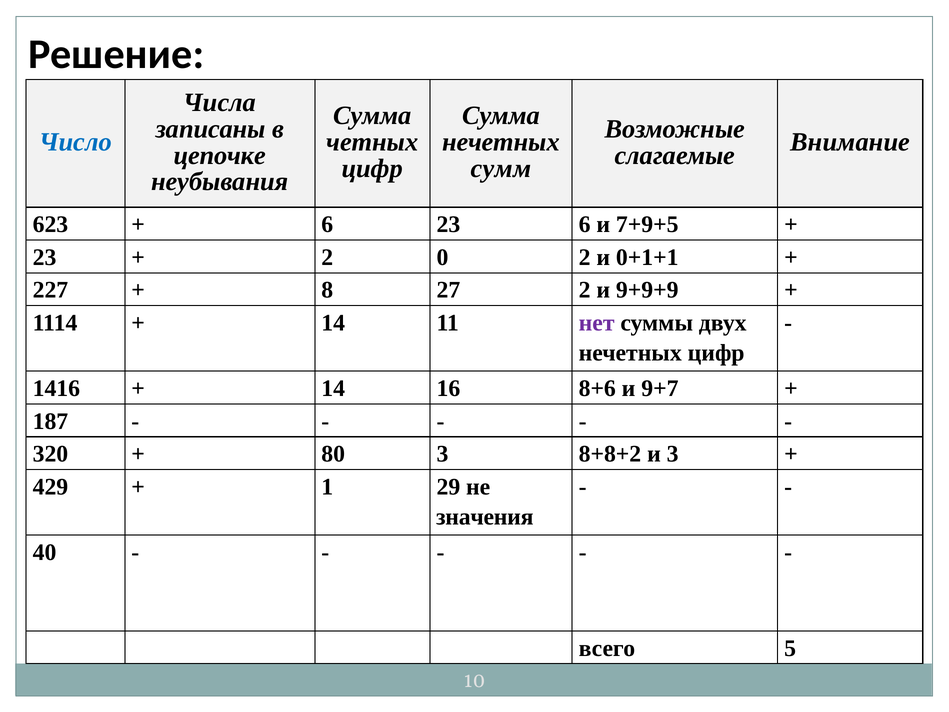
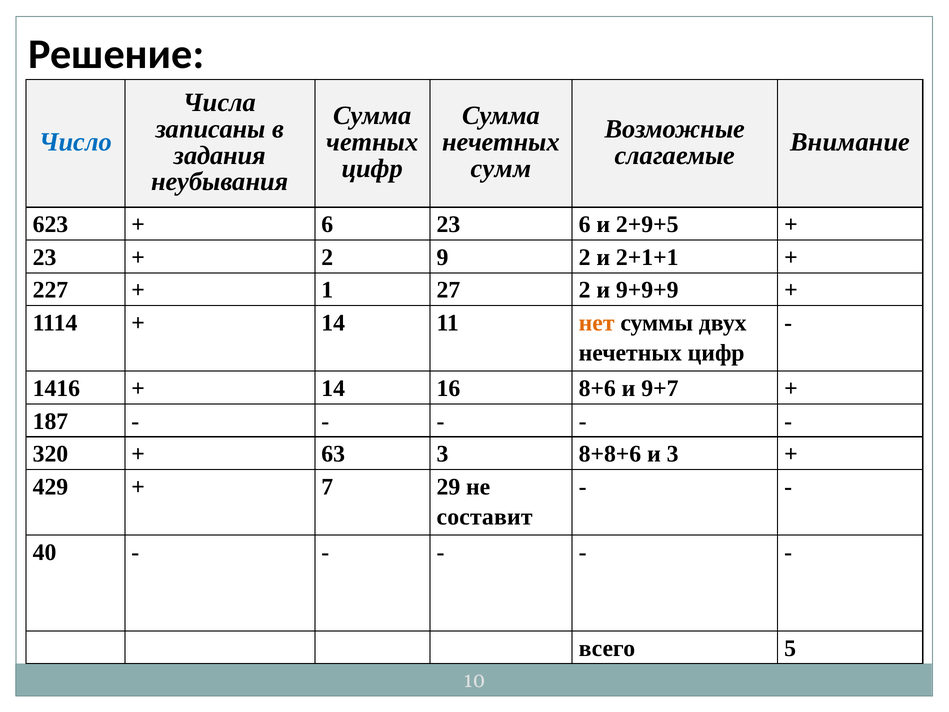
цепочке: цепочке -> задания
7+9+5: 7+9+5 -> 2+9+5
0: 0 -> 9
0+1+1: 0+1+1 -> 2+1+1
8: 8 -> 1
нет colour: purple -> orange
80: 80 -> 63
8+8+2: 8+8+2 -> 8+8+6
1: 1 -> 7
значения: значения -> составит
